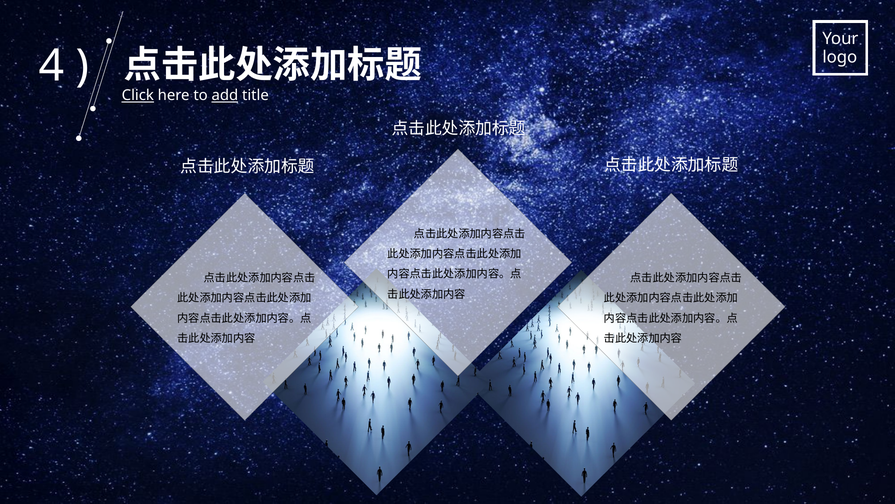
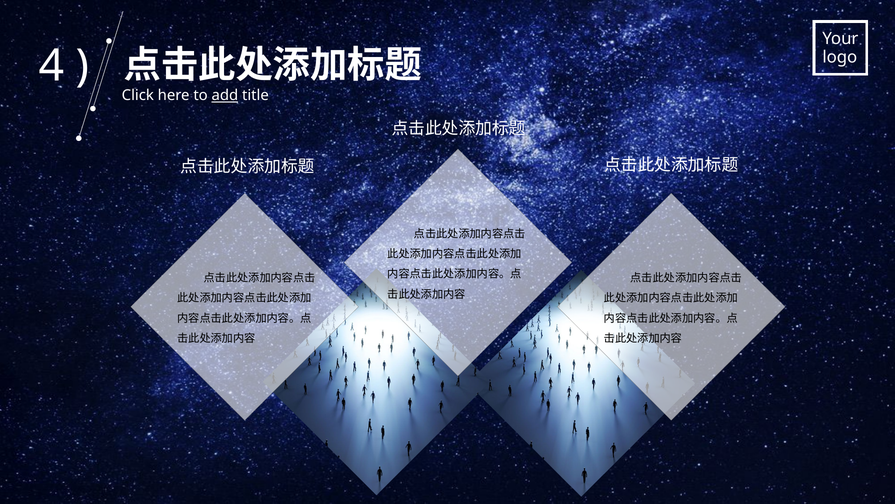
Click underline: present -> none
